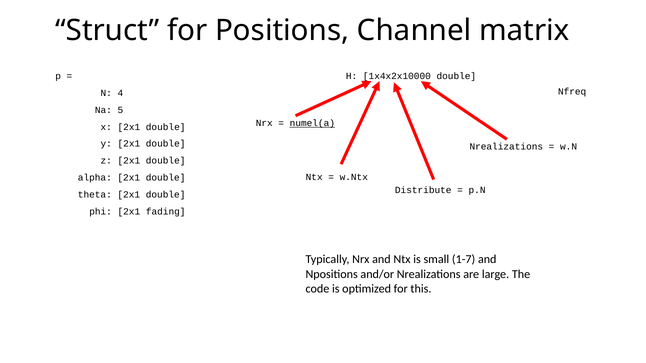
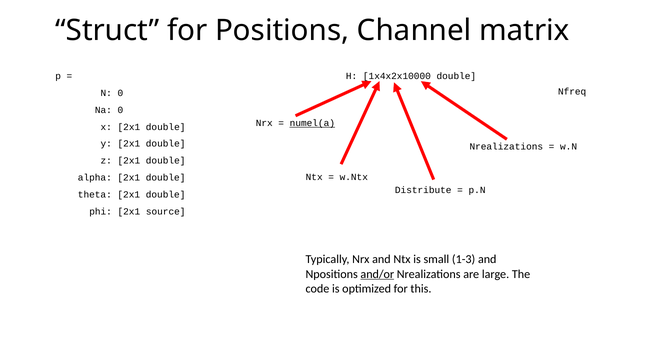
N 4: 4 -> 0
Na 5: 5 -> 0
fading: fading -> source
1-7: 1-7 -> 1-3
and/or underline: none -> present
